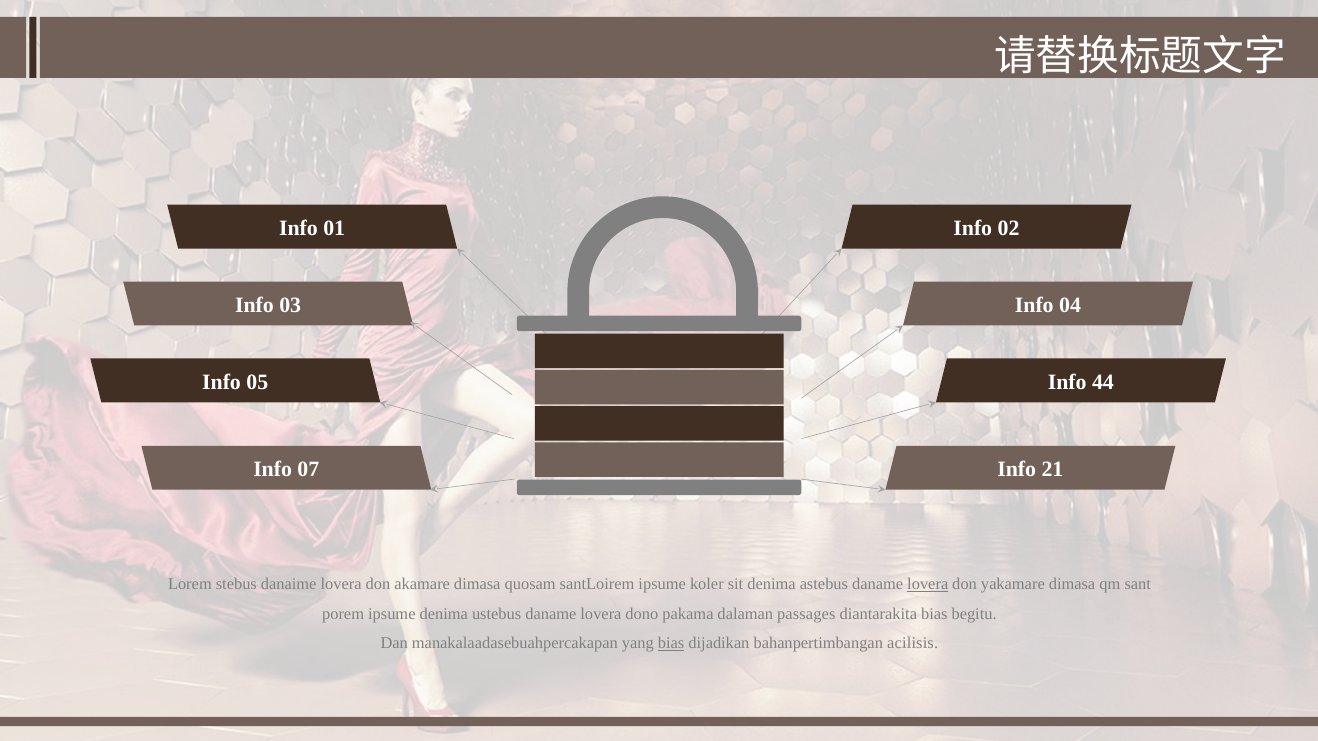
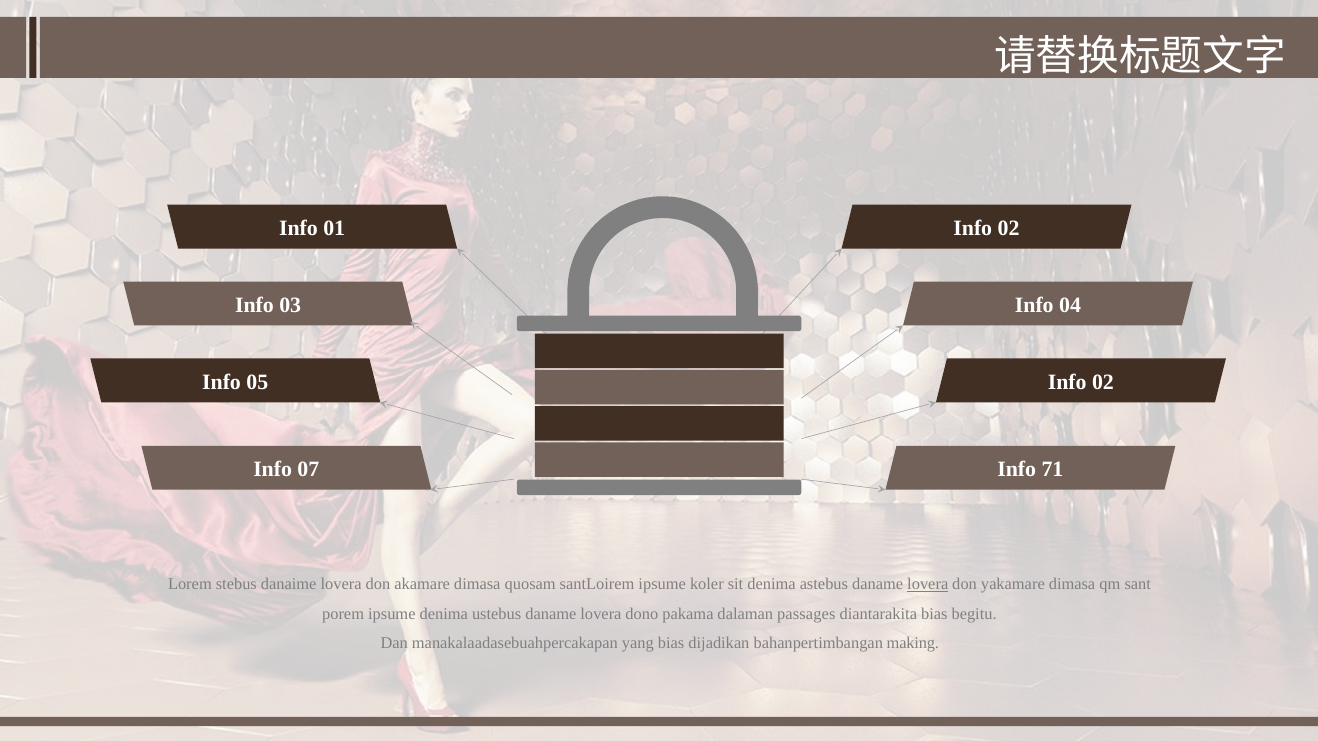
44 at (1103, 382): 44 -> 02
21: 21 -> 71
bias at (671, 643) underline: present -> none
acilisis: acilisis -> making
